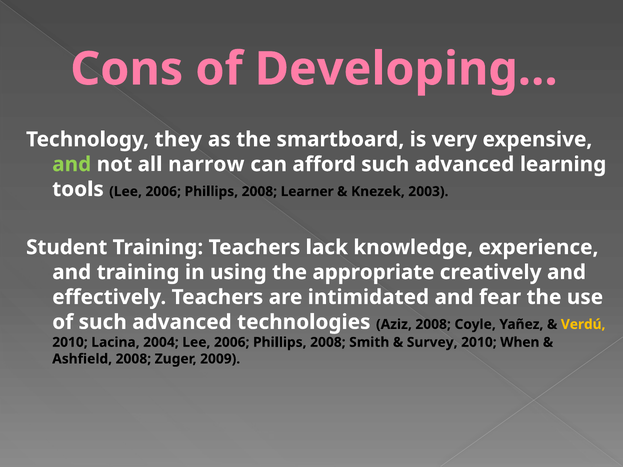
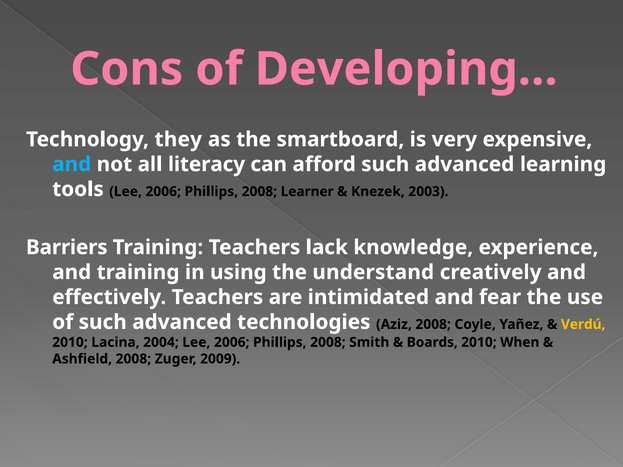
and at (72, 164) colour: light green -> light blue
narrow: narrow -> literacy
Student: Student -> Barriers
appropriate: appropriate -> understand
Survey: Survey -> Boards
